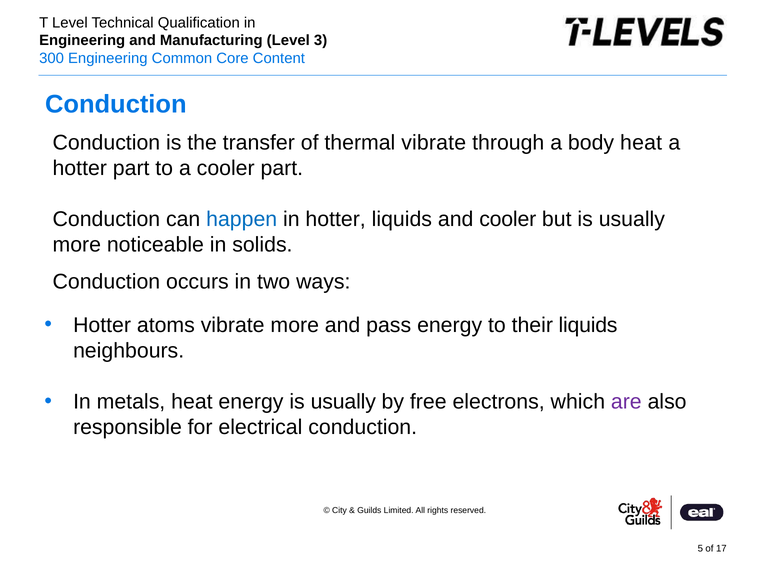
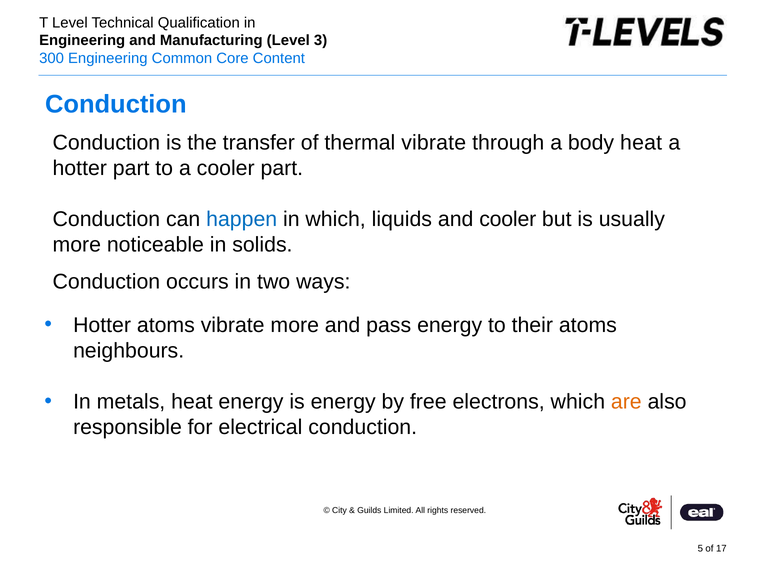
in hotter: hotter -> which
their liquids: liquids -> atoms
energy is usually: usually -> energy
are colour: purple -> orange
